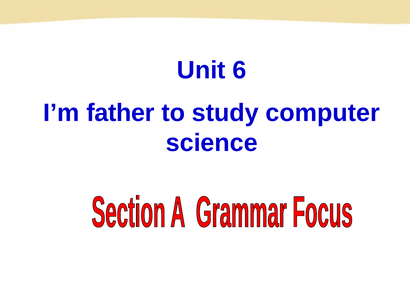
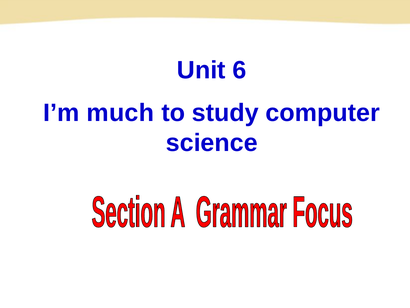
father: father -> much
